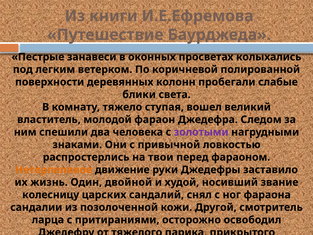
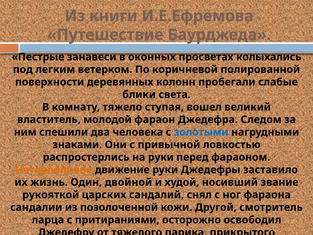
золотыми colour: purple -> blue
на твои: твои -> руки
колесницу: колесницу -> рукояткой
